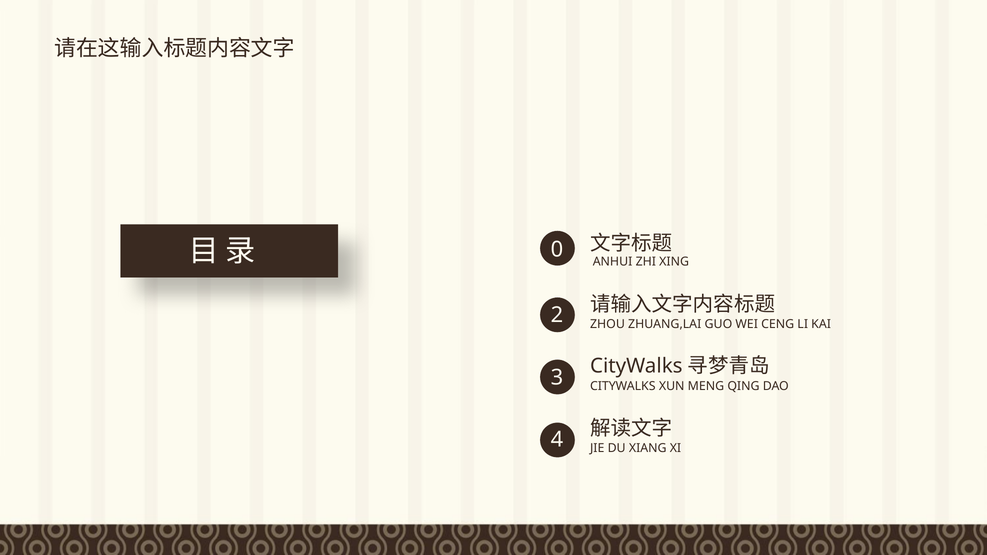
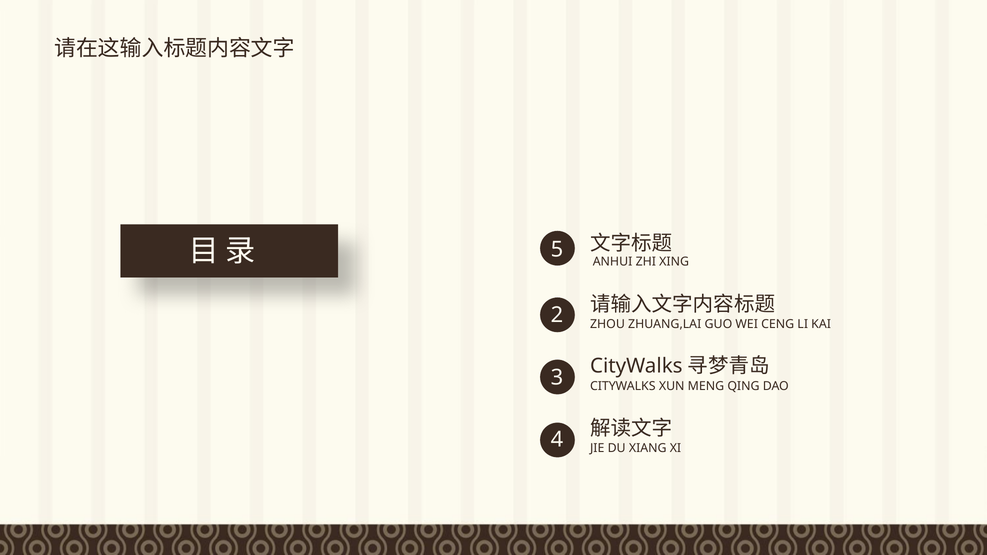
0: 0 -> 5
